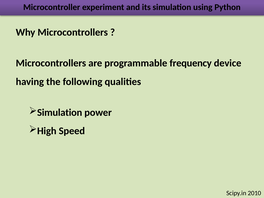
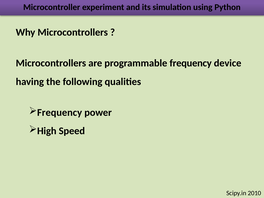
Simulation at (60, 112): Simulation -> Frequency
